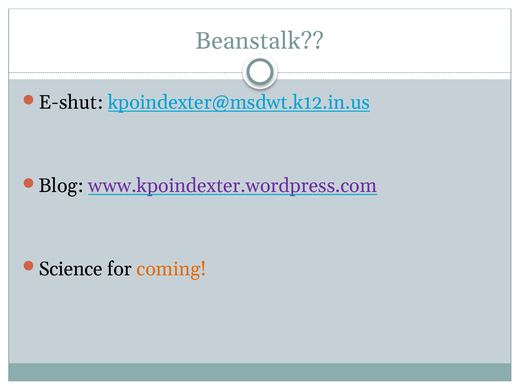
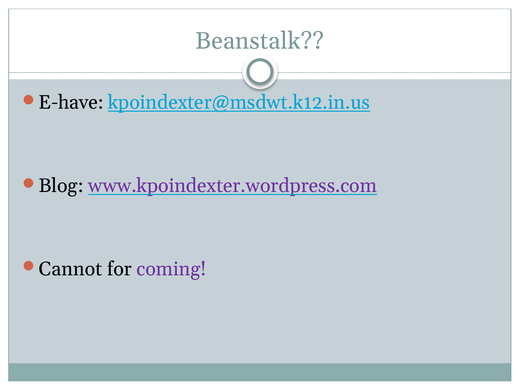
E-shut: E-shut -> E-have
Science: Science -> Cannot
coming colour: orange -> purple
